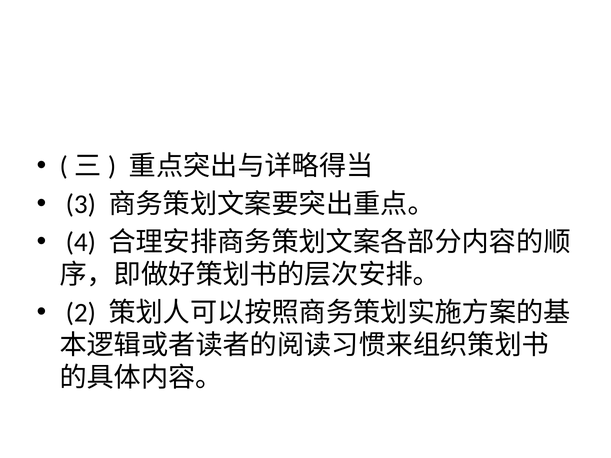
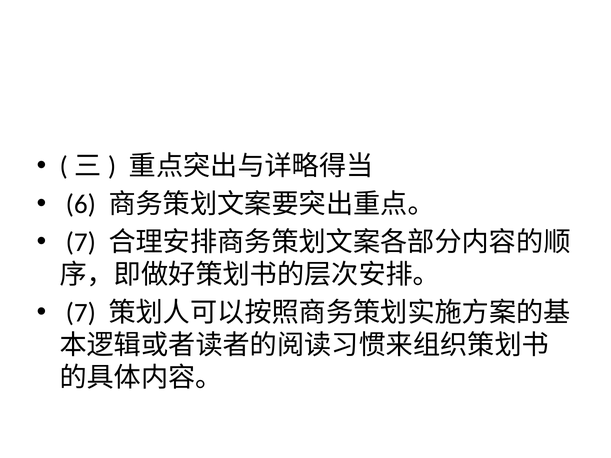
3: 3 -> 6
4 at (81, 242): 4 -> 7
2 at (81, 313): 2 -> 7
